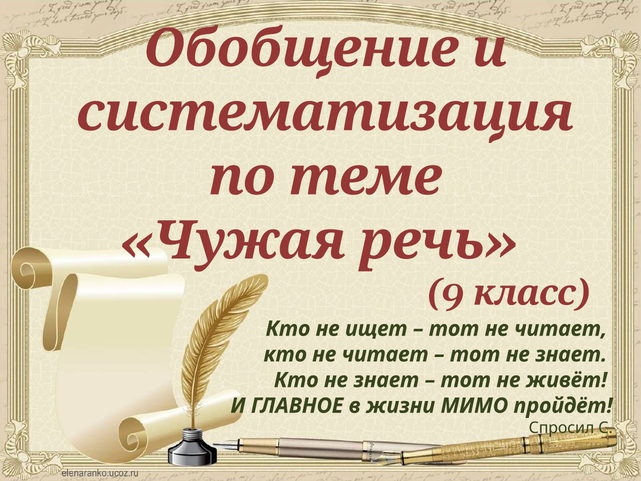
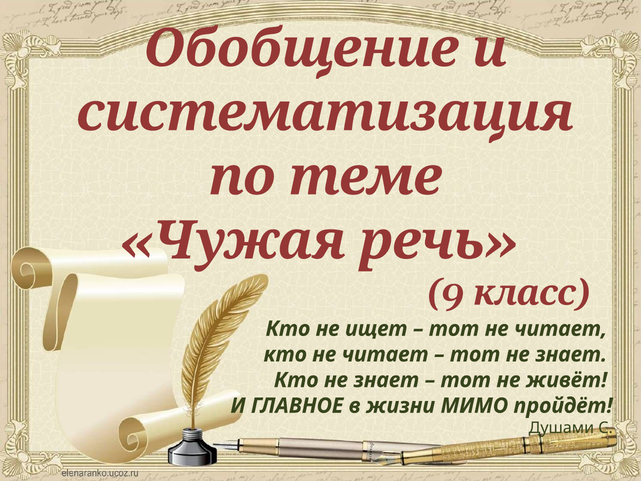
Спросил: Спросил -> Душами
